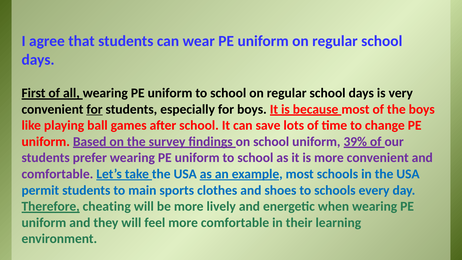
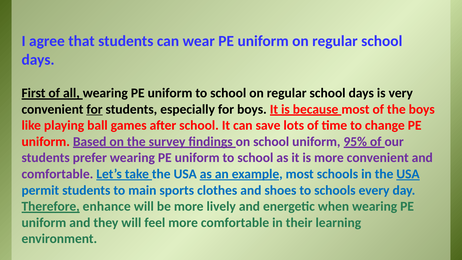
39%: 39% -> 95%
USA at (408, 174) underline: none -> present
cheating: cheating -> enhance
